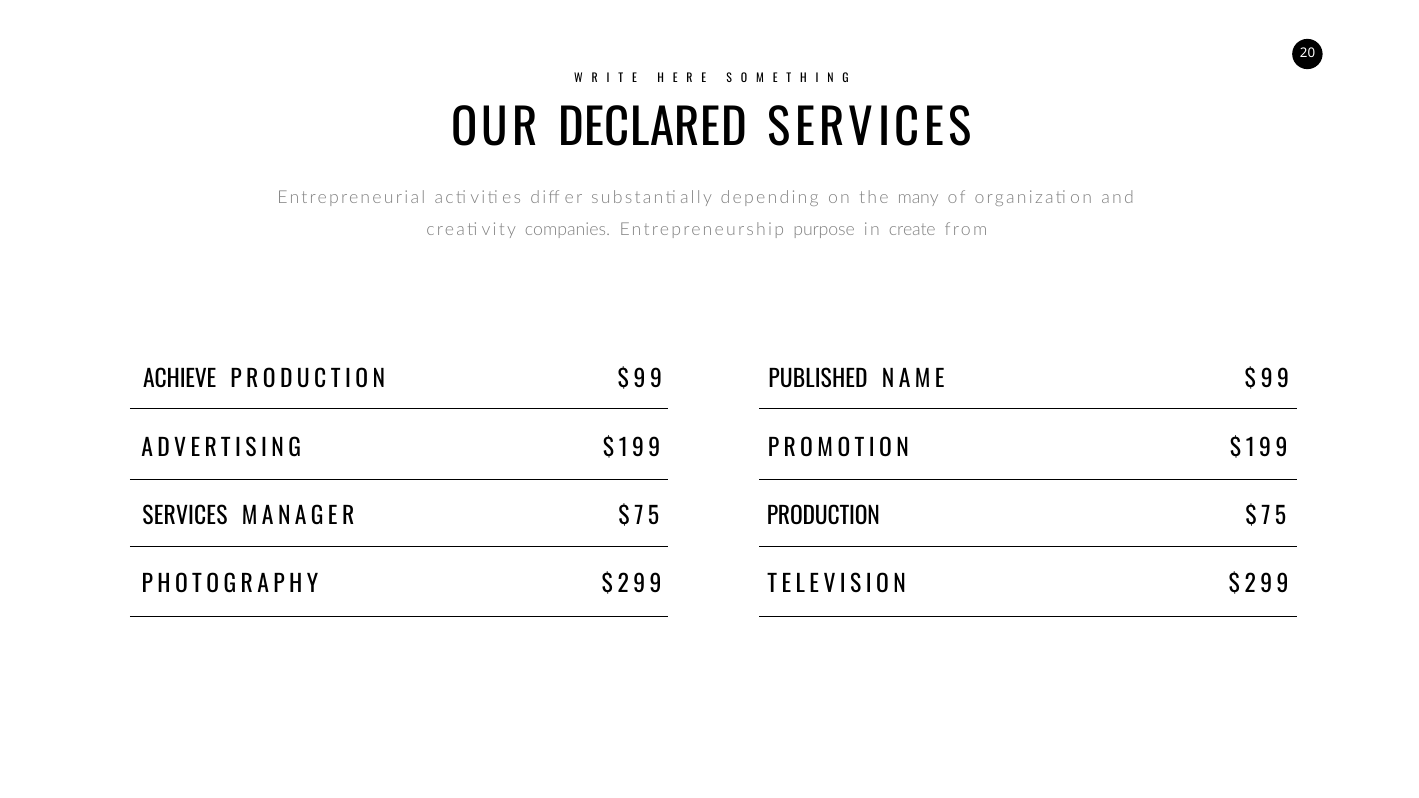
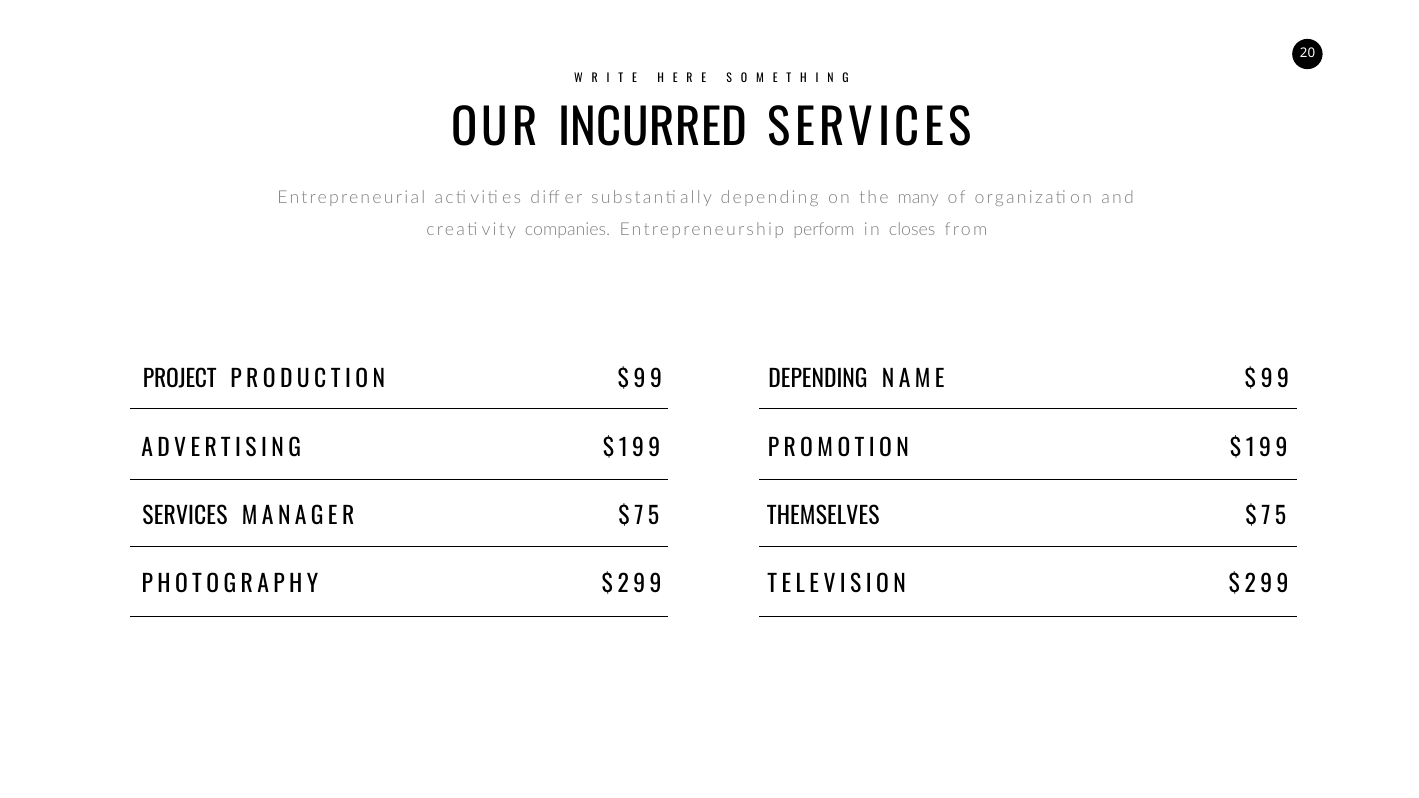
DECLARED: DECLARED -> INCURRED
purpose: purpose -> perform
create: create -> closes
ACHIEVE: ACHIEVE -> PROJECT
PUBLISHED at (818, 380): PUBLISHED -> DEPENDING
PRODUCTION at (823, 517): PRODUCTION -> THEMSELVES
